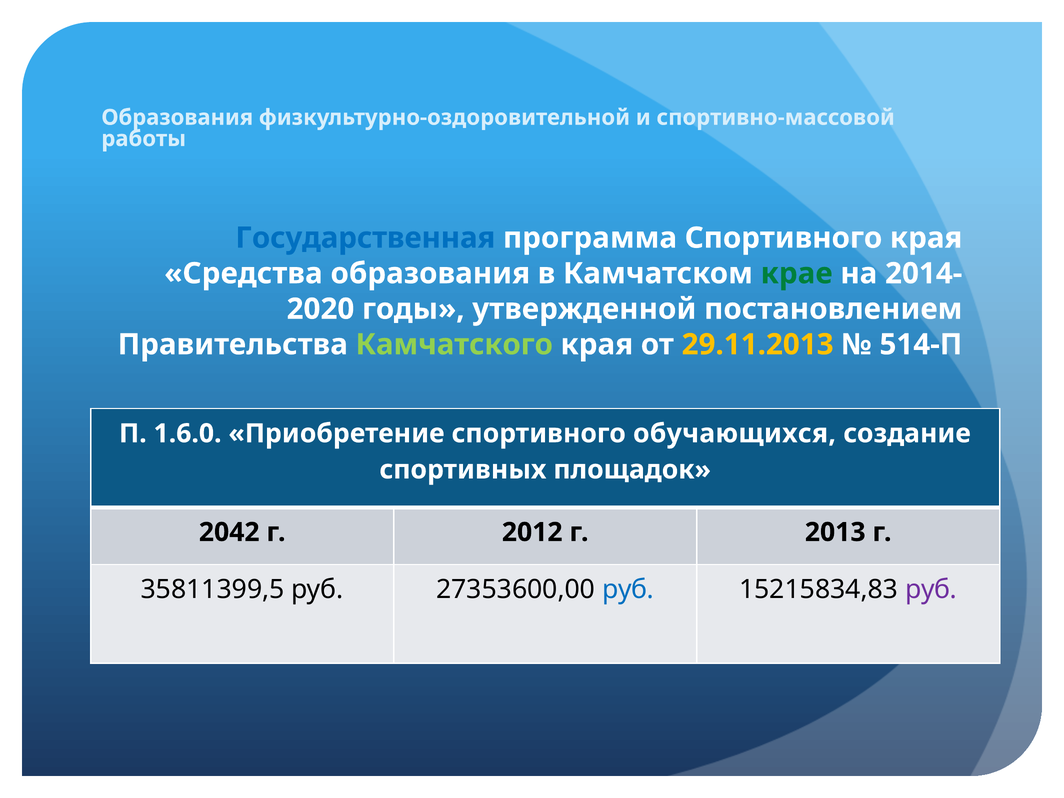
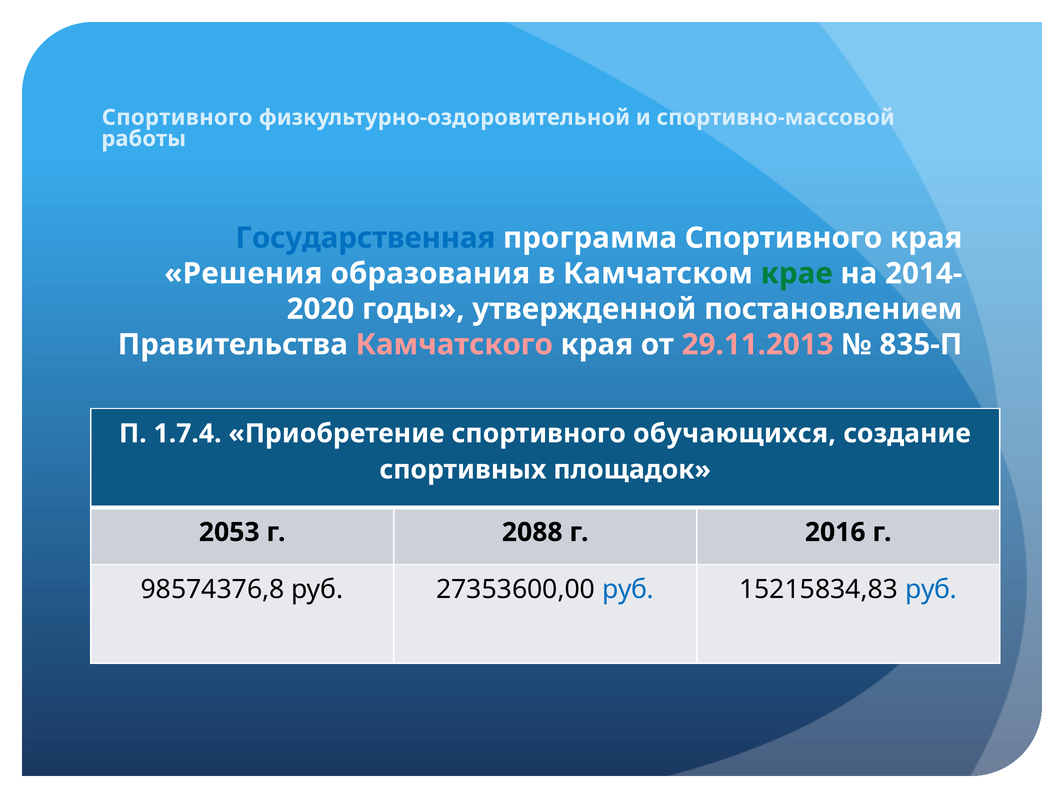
Образования at (177, 117): Образования -> Спортивного
Средства: Средства -> Решения
Камчатского colour: light green -> pink
29.11.2013 colour: yellow -> pink
514-П: 514-П -> 835-П
1.6.0: 1.6.0 -> 1.7.4
2042: 2042 -> 2053
2012: 2012 -> 2088
2013: 2013 -> 2016
35811399,5: 35811399,5 -> 98574376,8
руб at (931, 589) colour: purple -> blue
